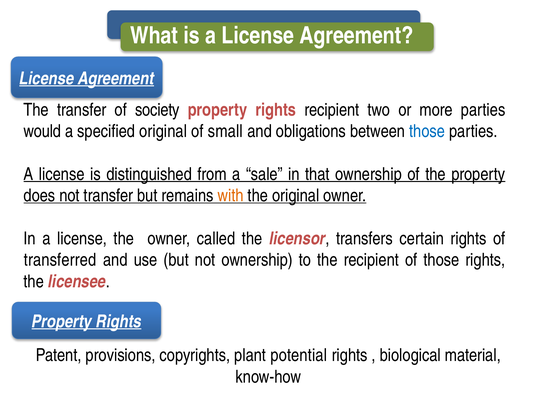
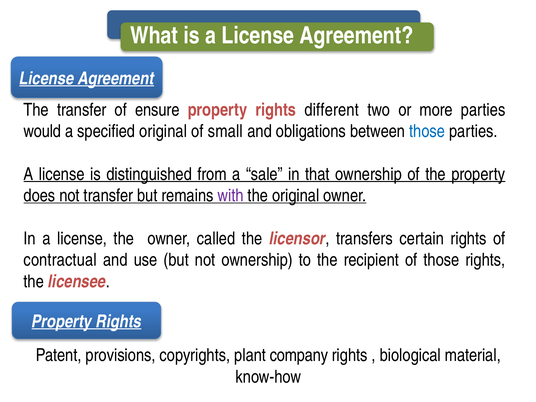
society: society -> ensure
rights recipient: recipient -> different
with colour: orange -> purple
transferred: transferred -> contractual
potential: potential -> company
